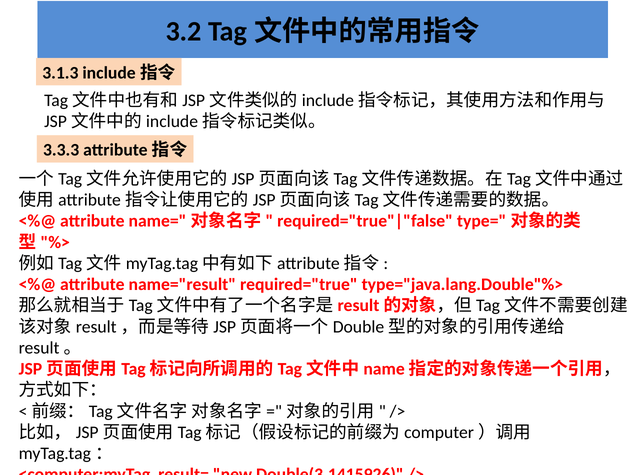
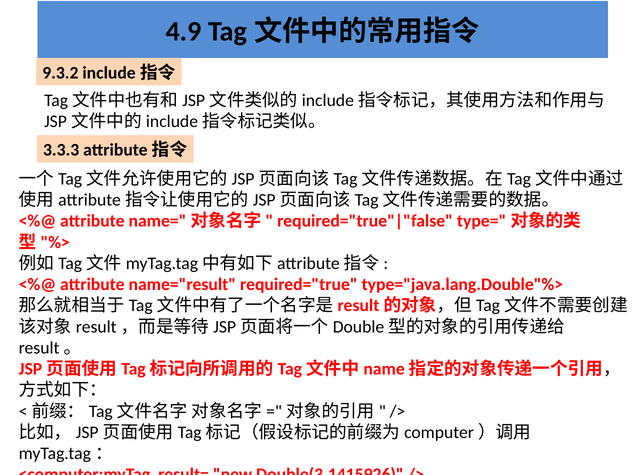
3.2: 3.2 -> 4.9
3.1.3: 3.1.3 -> 9.3.2
